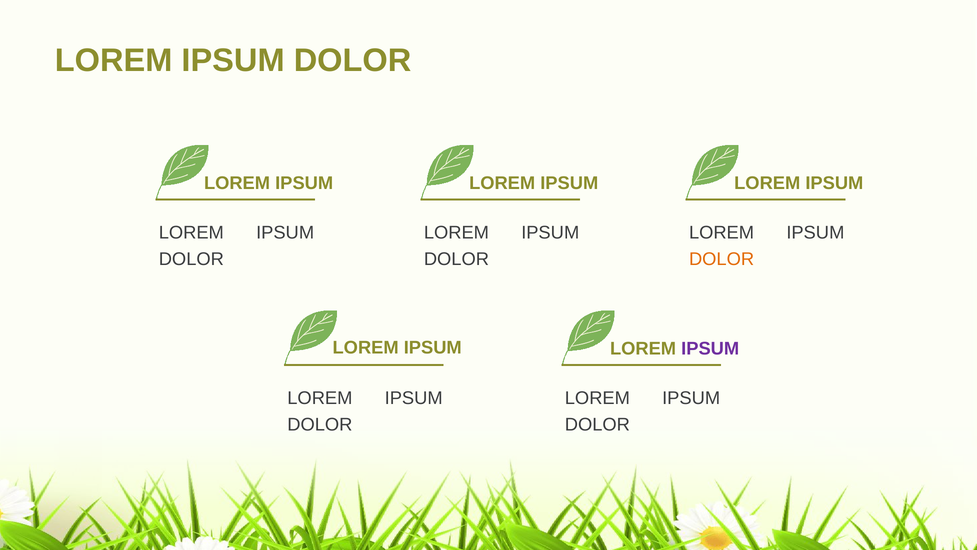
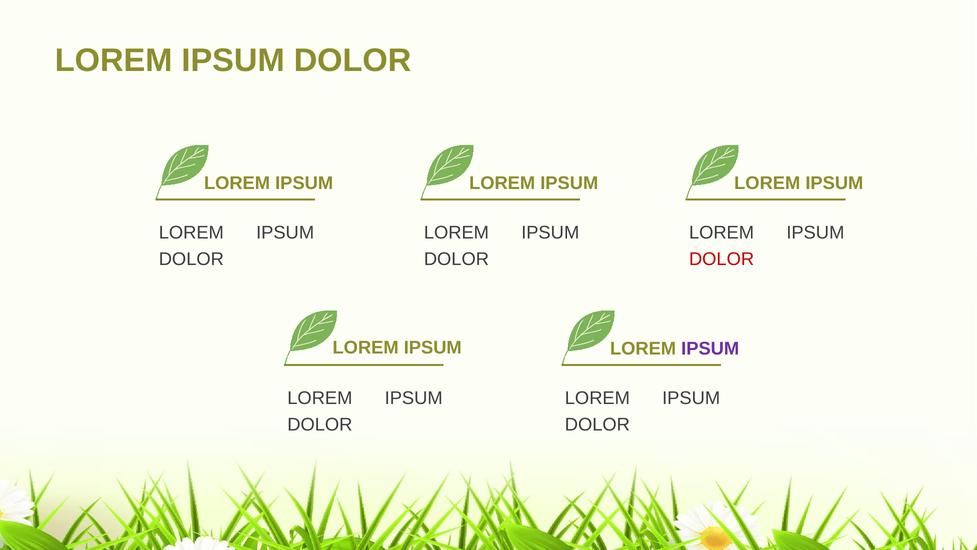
DOLOR at (722, 259) colour: orange -> red
